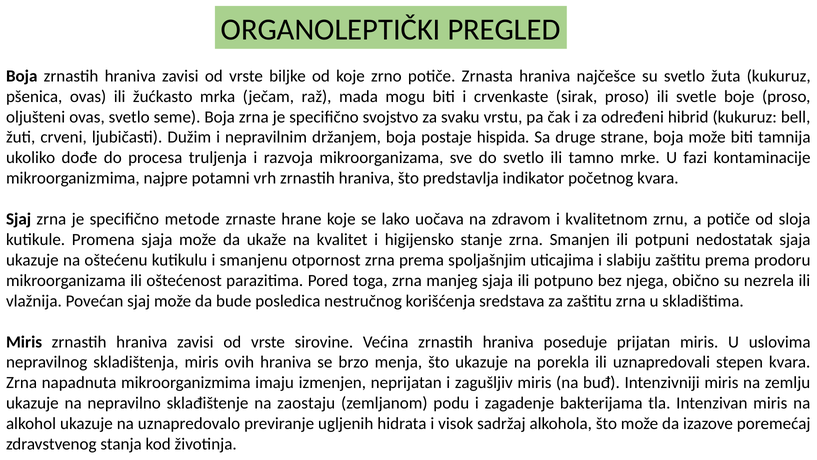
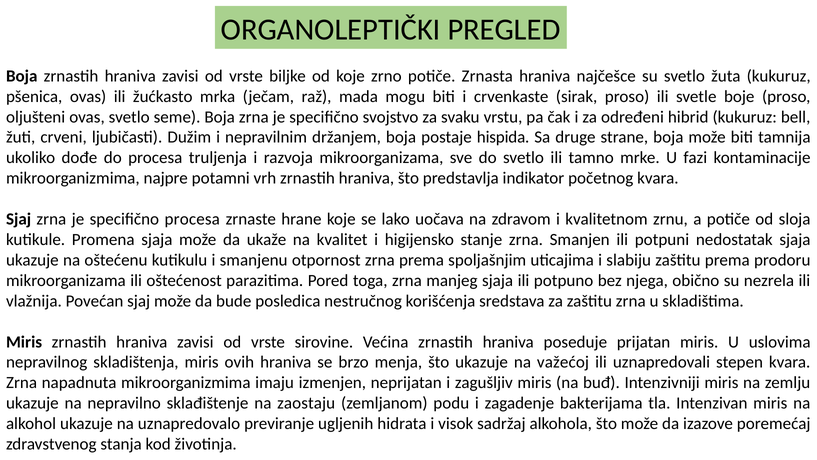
specifično metode: metode -> procesa
porekla: porekla -> važećoj
